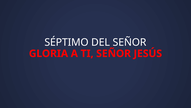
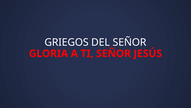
SÉPTIMO: SÉPTIMO -> GRIEGOS
